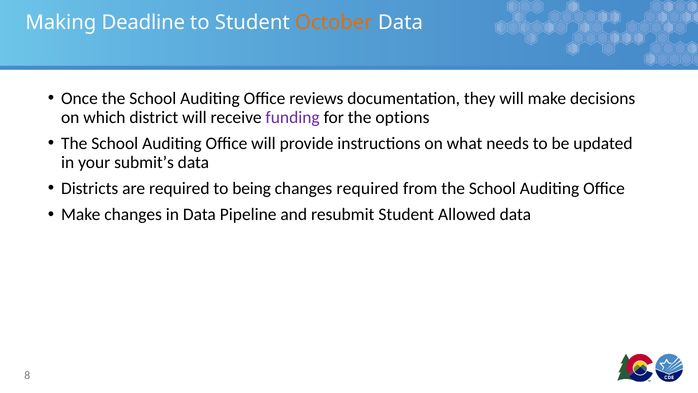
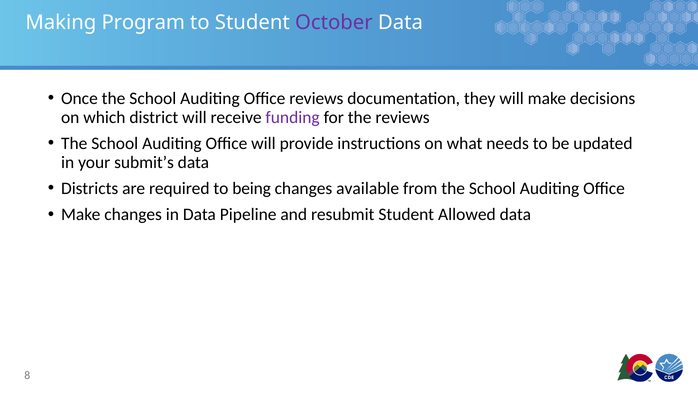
Deadline: Deadline -> Program
October colour: orange -> purple
the options: options -> reviews
changes required: required -> available
